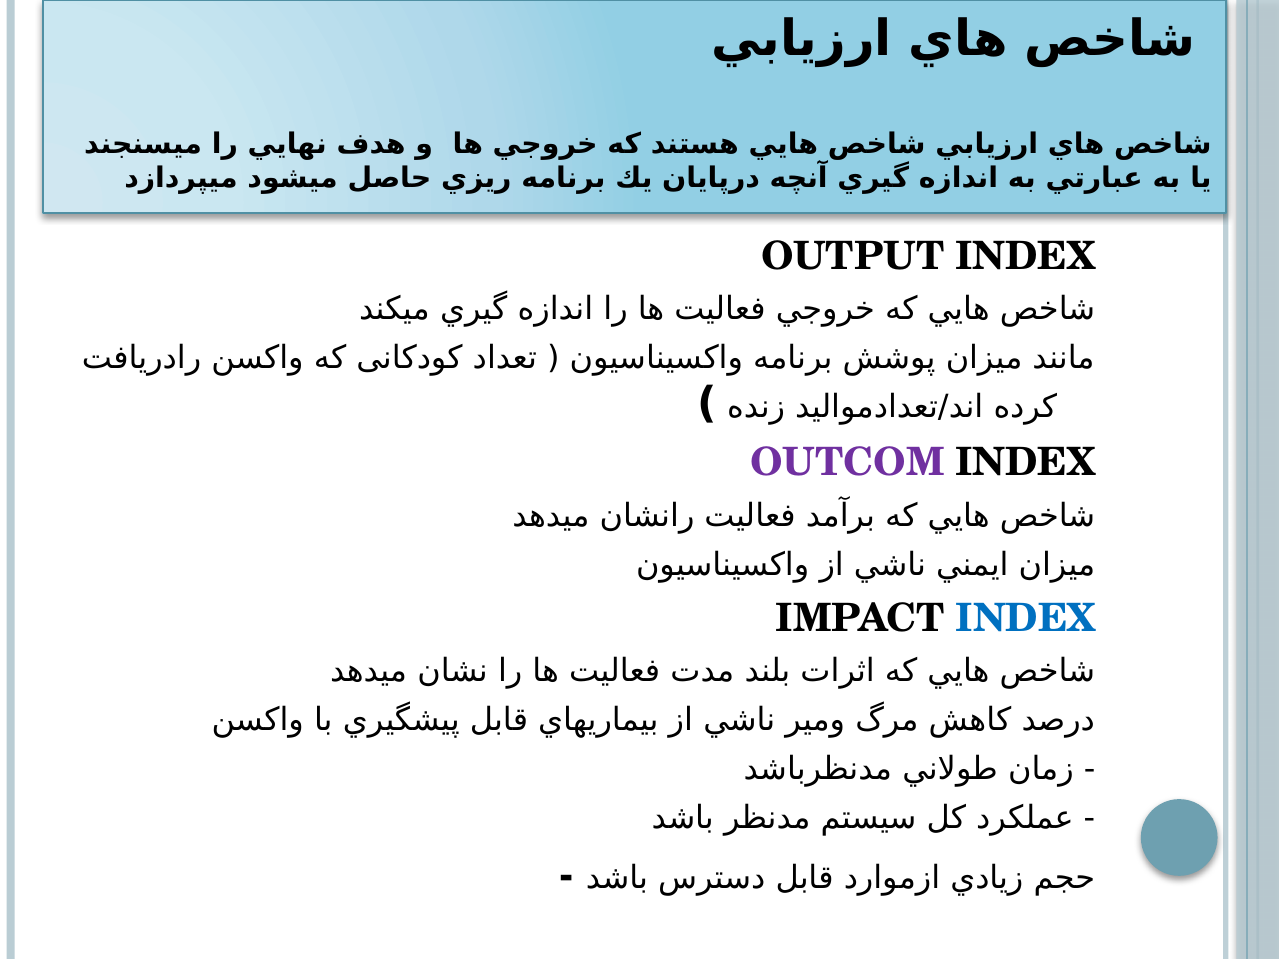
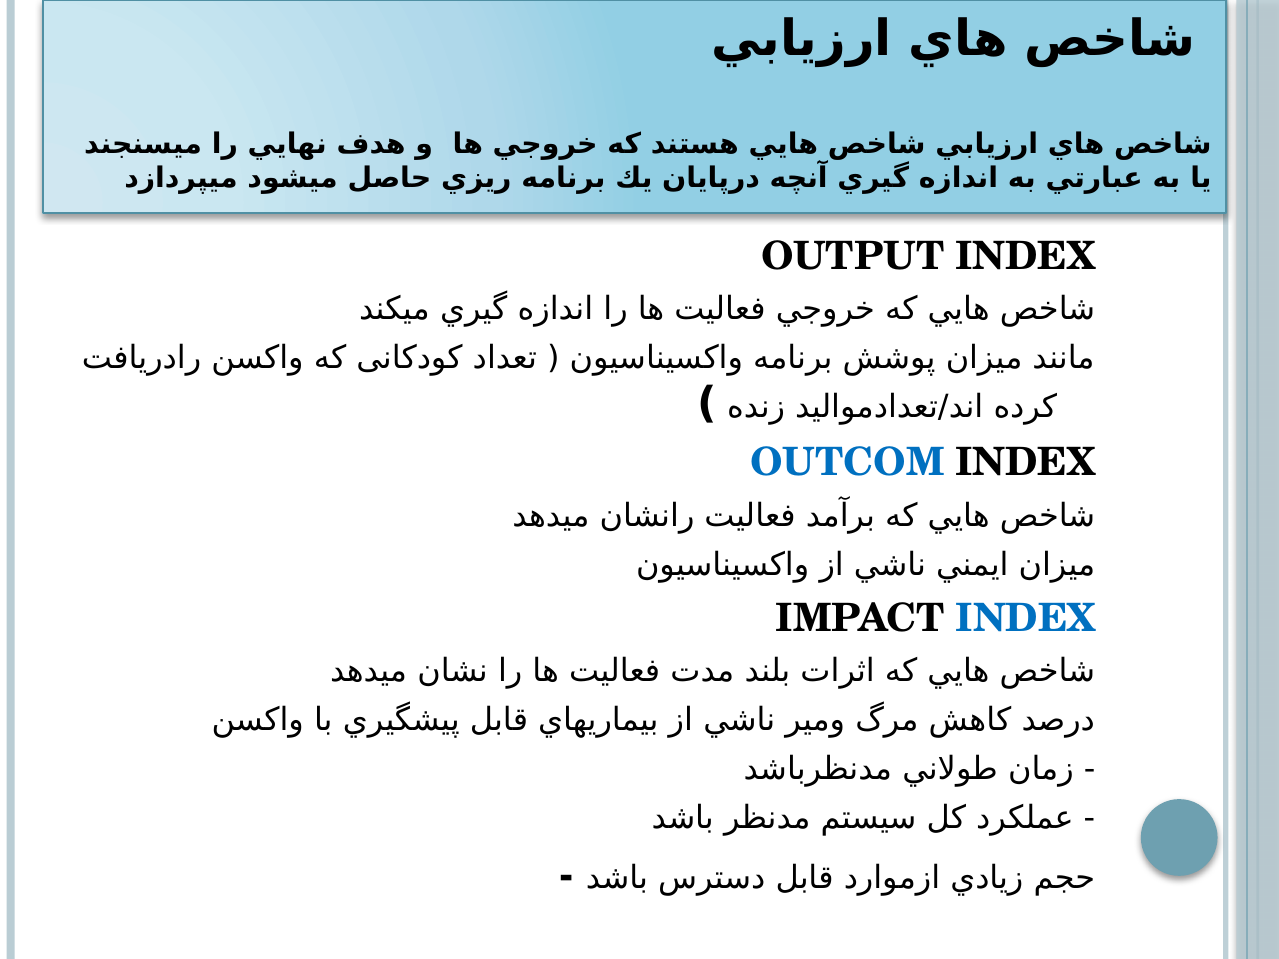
OUTCOM colour: purple -> blue
